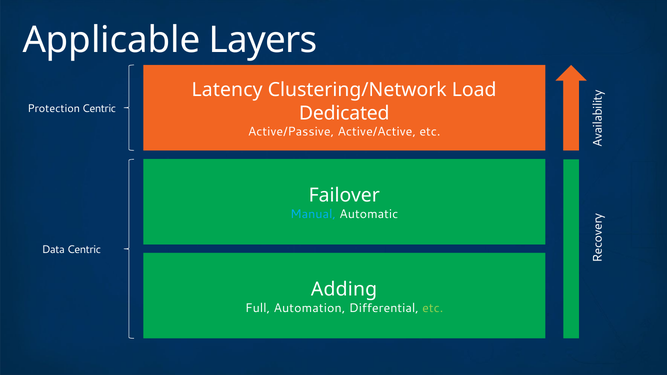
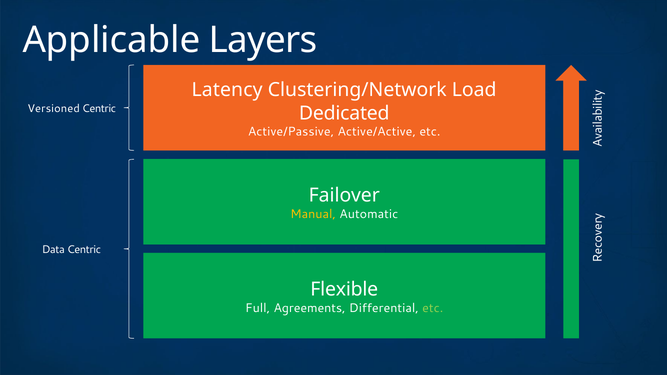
Protection: Protection -> Versioned
Manual colour: light blue -> yellow
Adding: Adding -> Flexible
Automation: Automation -> Agreements
